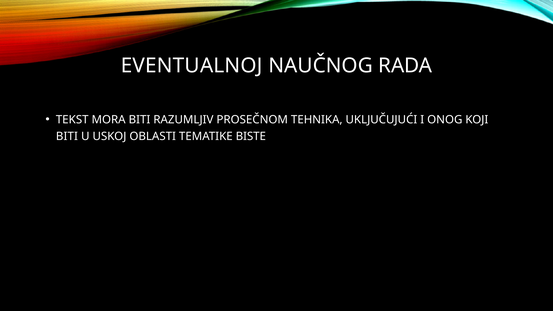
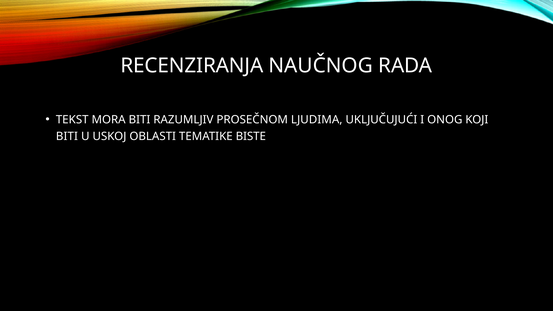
EVENTUALNOJ: EVENTUALNOJ -> RECENZIRANJA
TEHNIKA: TEHNIKA -> LJUDIMA
